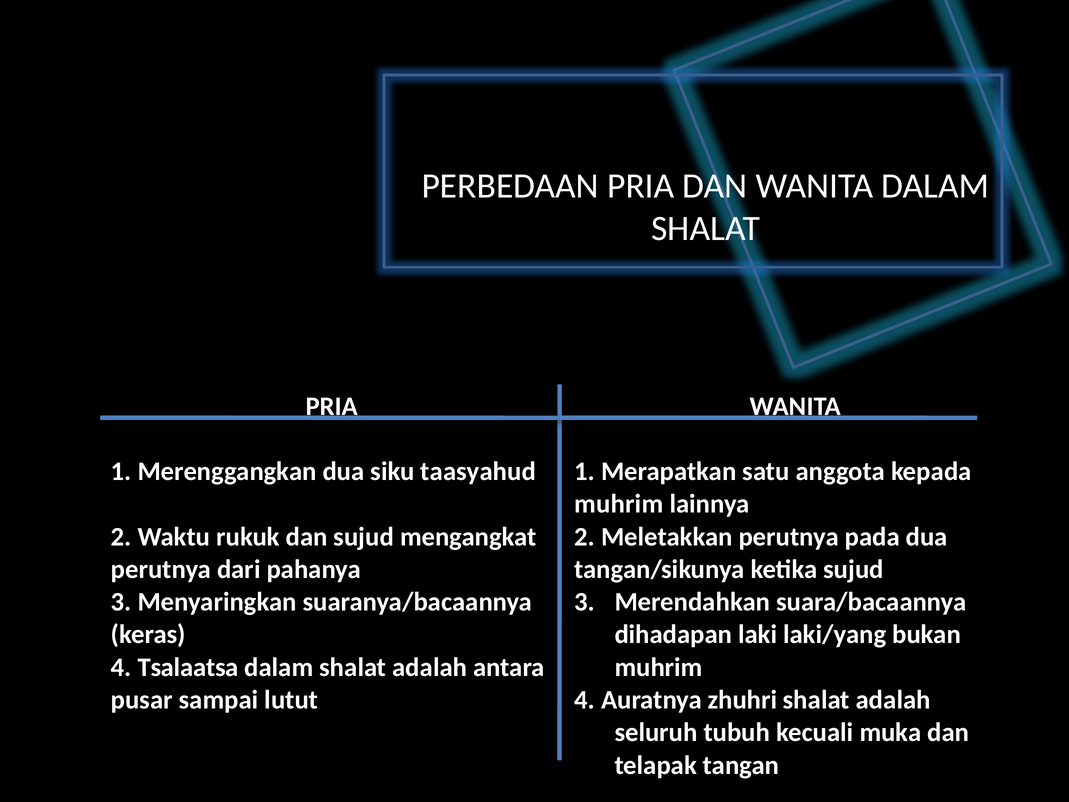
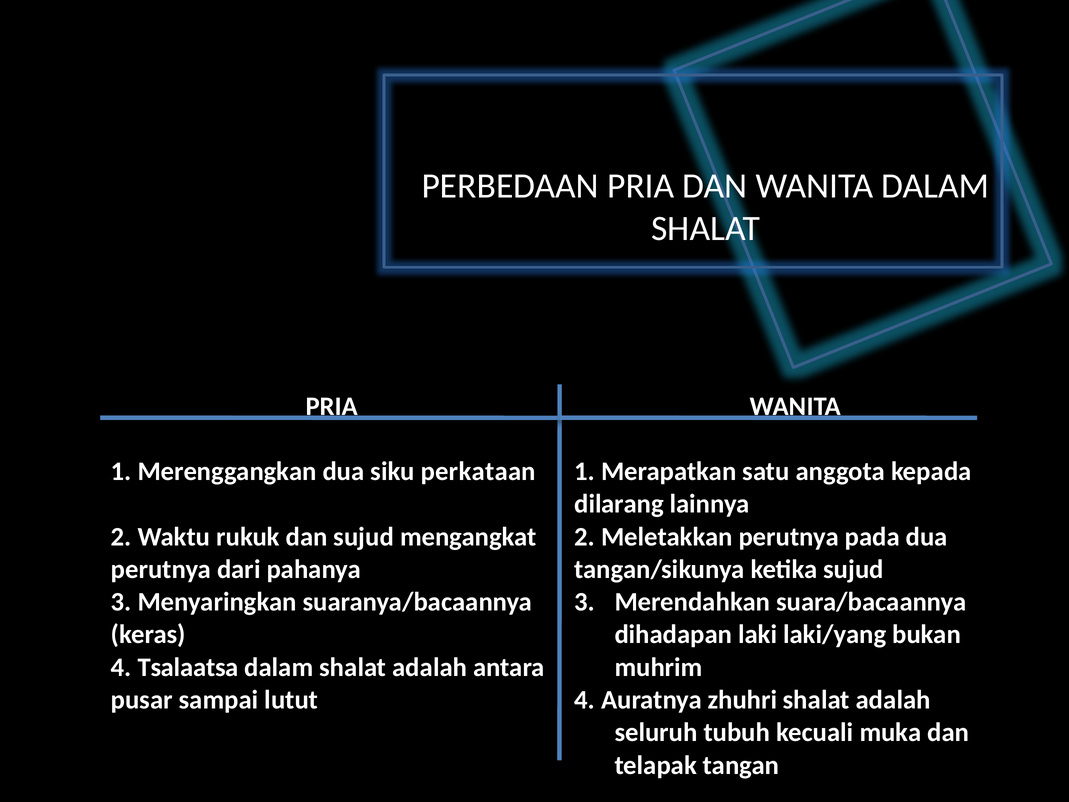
taasyahud: taasyahud -> perkataan
muhrim at (619, 504): muhrim -> dilarang
